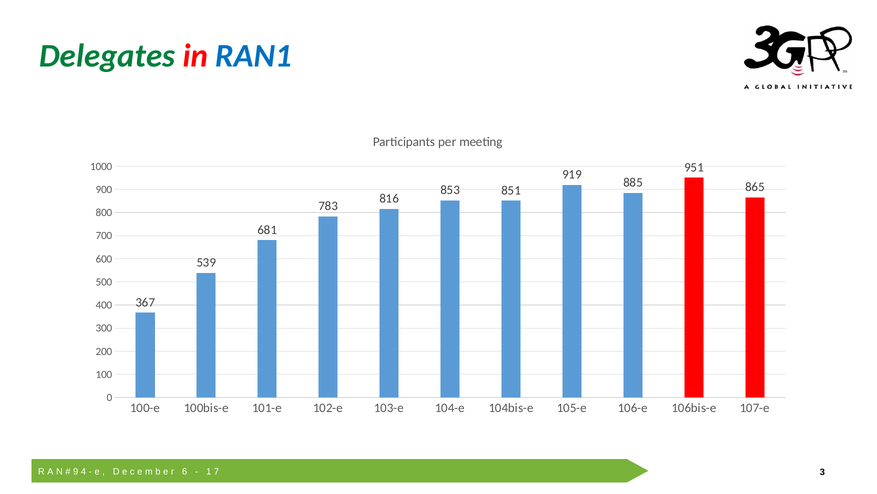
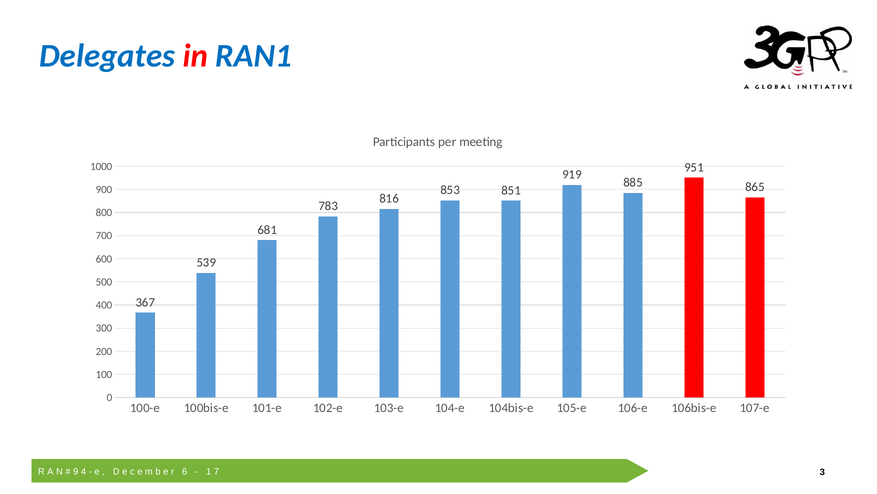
Delegates colour: green -> blue
